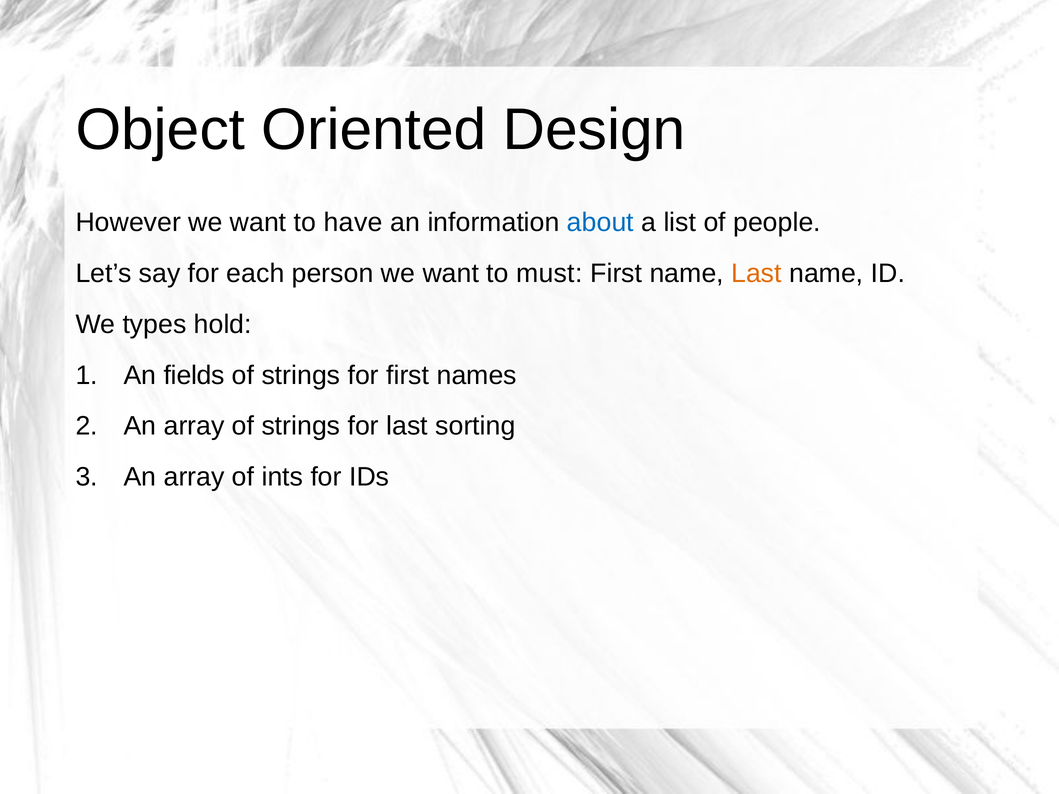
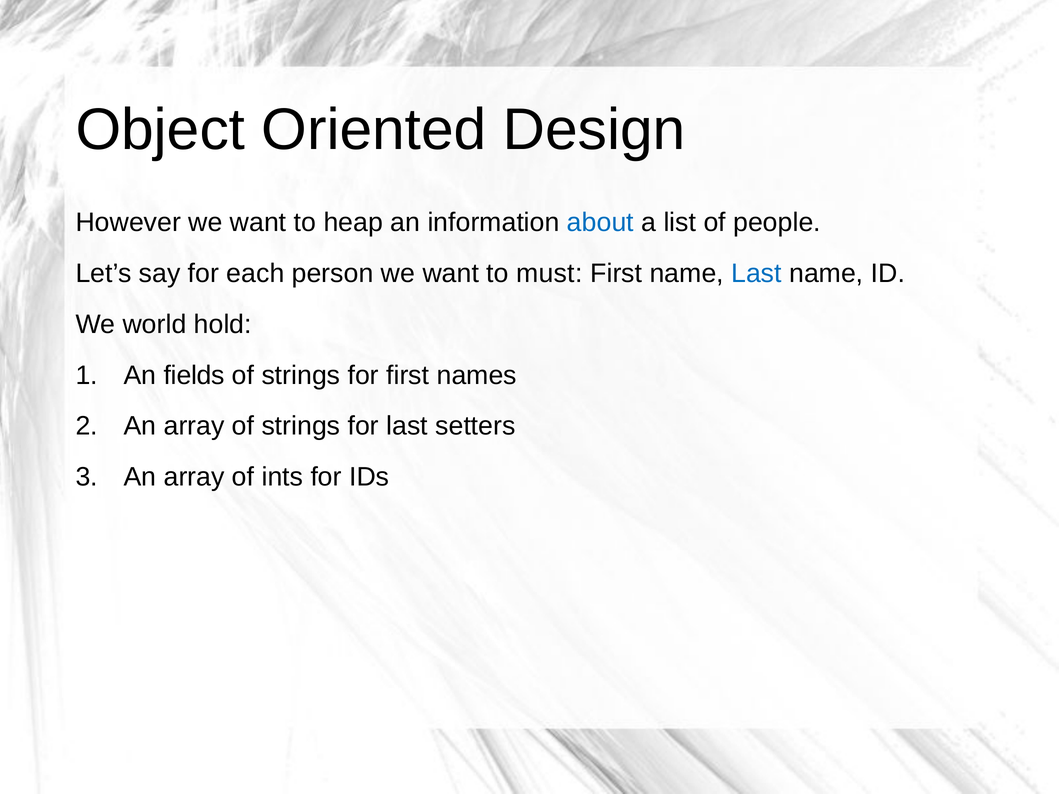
have: have -> heap
Last at (756, 274) colour: orange -> blue
types: types -> world
sorting: sorting -> setters
